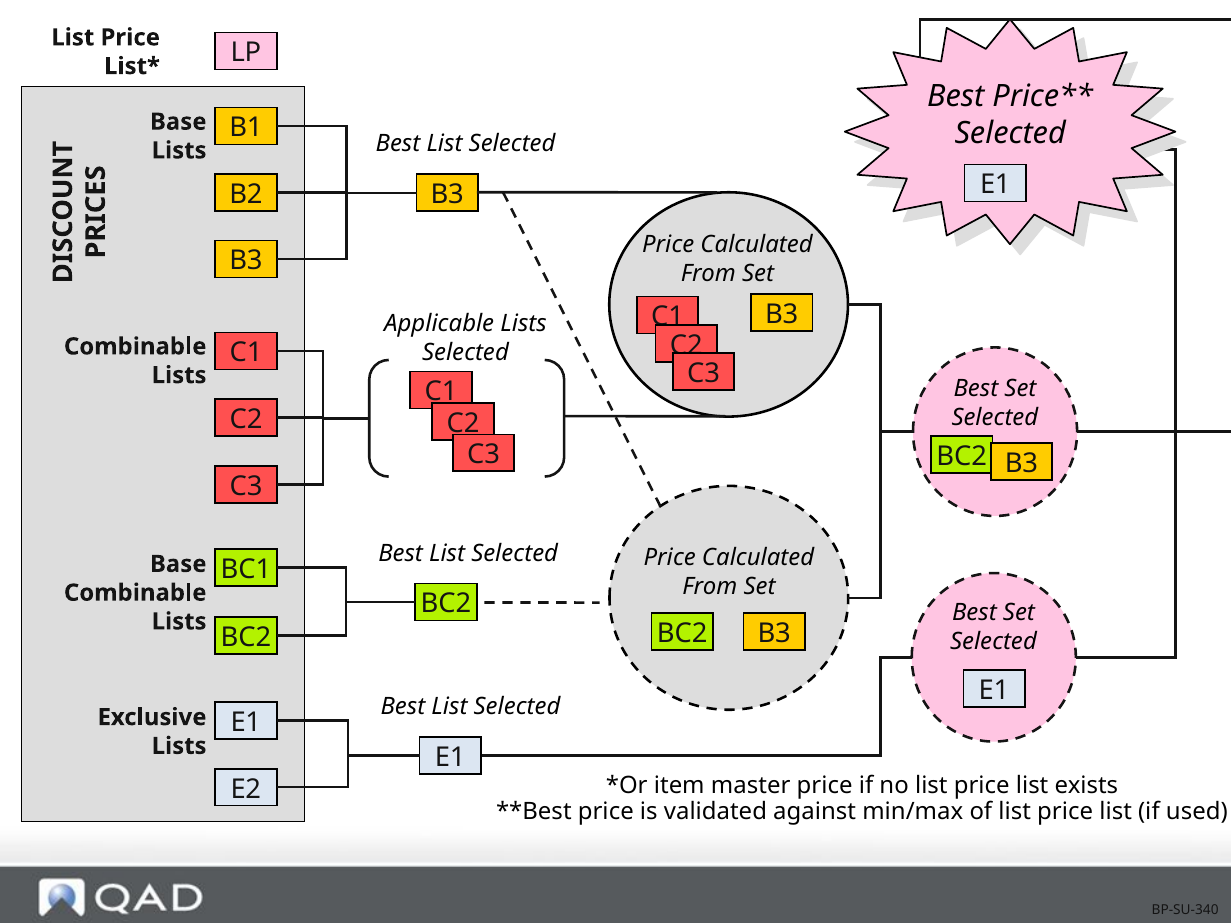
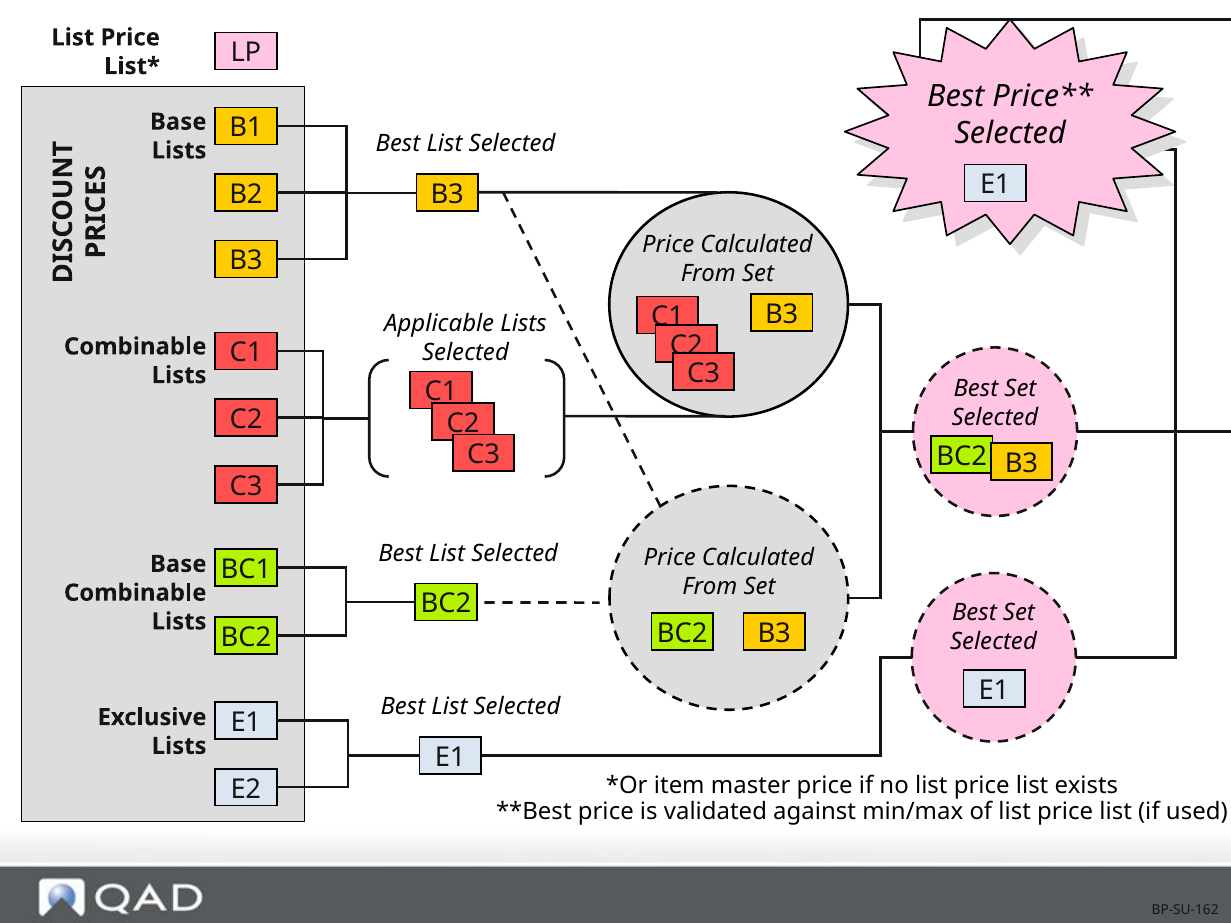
BP-SU-340: BP-SU-340 -> BP-SU-162
